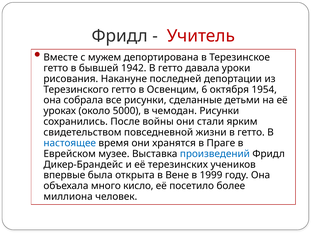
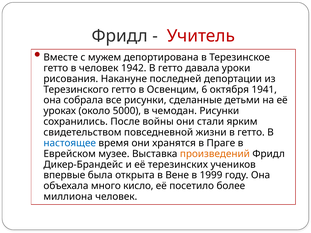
в бывшей: бывшей -> человек
1954: 1954 -> 1941
произведений colour: blue -> orange
